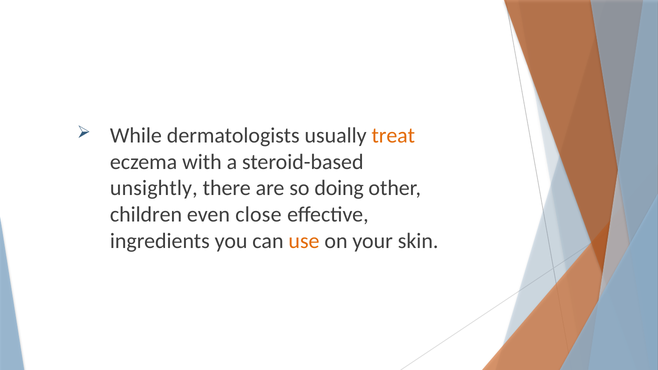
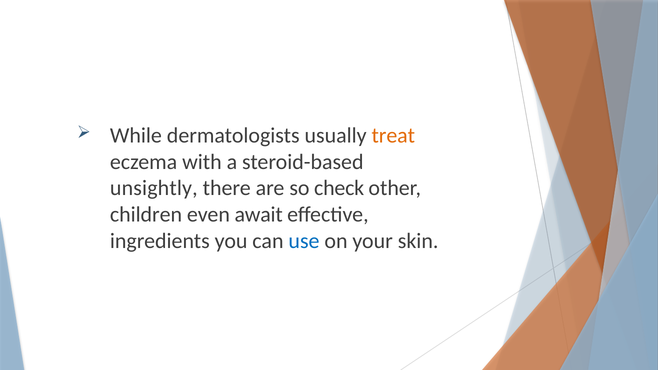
doing: doing -> check
close: close -> await
use colour: orange -> blue
